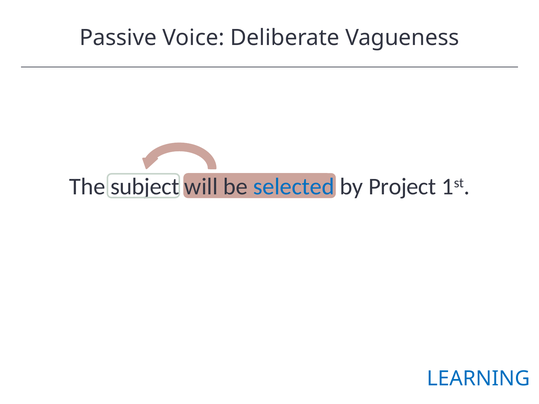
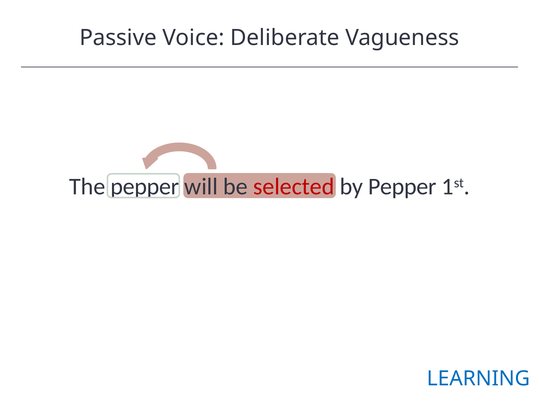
The subject: subject -> pepper
selected colour: blue -> red
by Project: Project -> Pepper
